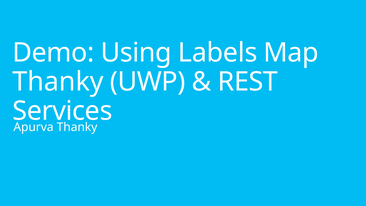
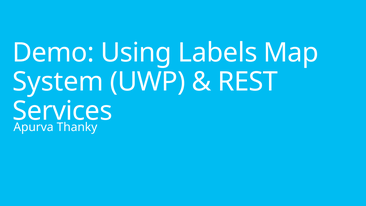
Thanky at (58, 82): Thanky -> System
